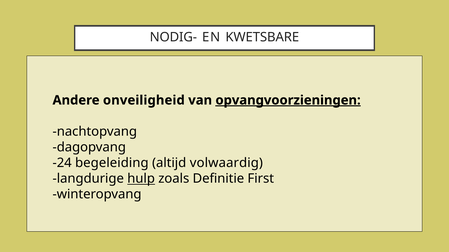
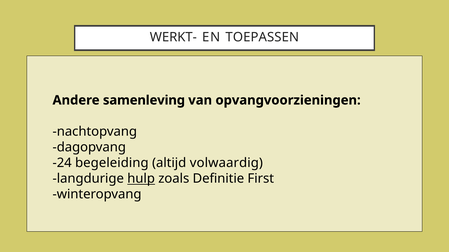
NODIG-: NODIG- -> WERKT-
KWETSBARE: KWETSBARE -> TOEPASSEN
onveiligheid: onveiligheid -> samenleving
opvangvoorzieningen underline: present -> none
